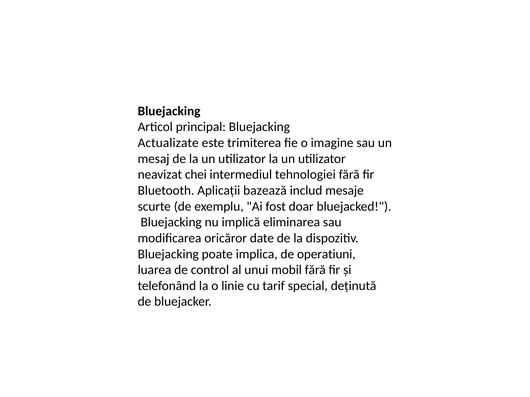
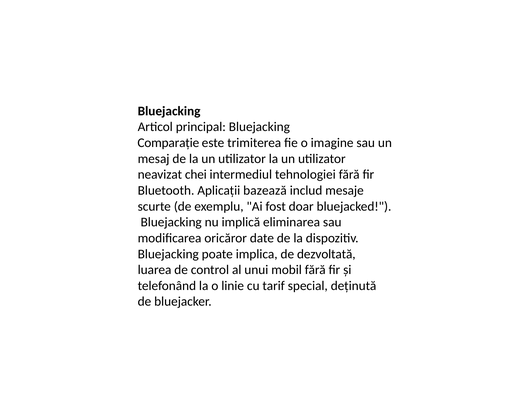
Actualizate: Actualizate -> Comparaţie
operatiuni: operatiuni -> dezvoltată
